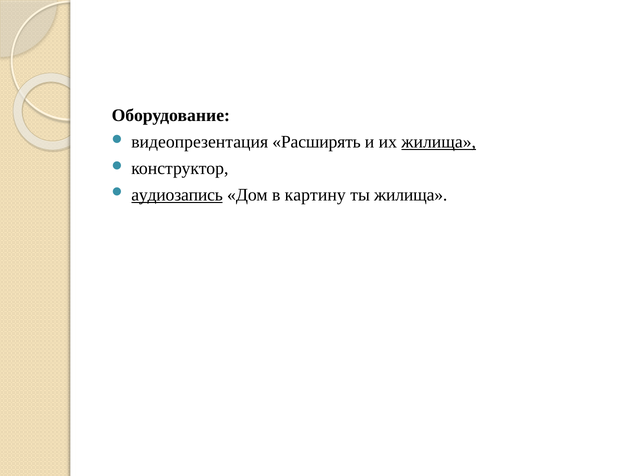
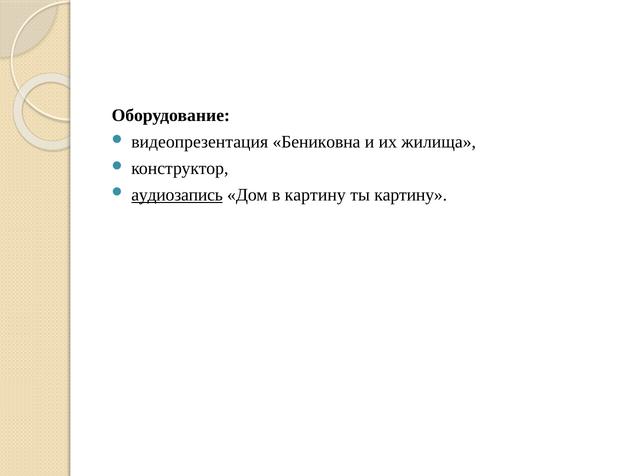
Расширять: Расширять -> Бениковна
жилища at (439, 142) underline: present -> none
ты жилища: жилища -> картину
